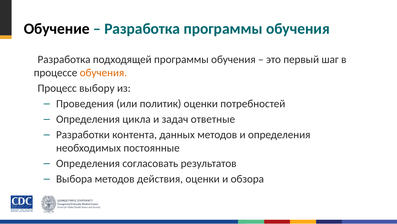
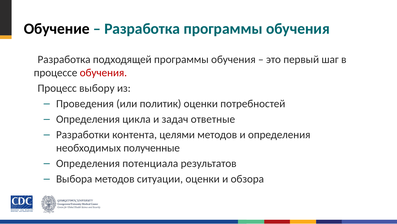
обучения at (103, 73) colour: orange -> red
данных: данных -> целями
постоянные: постоянные -> полученные
согласовать: согласовать -> потенциала
действия: действия -> ситуации
